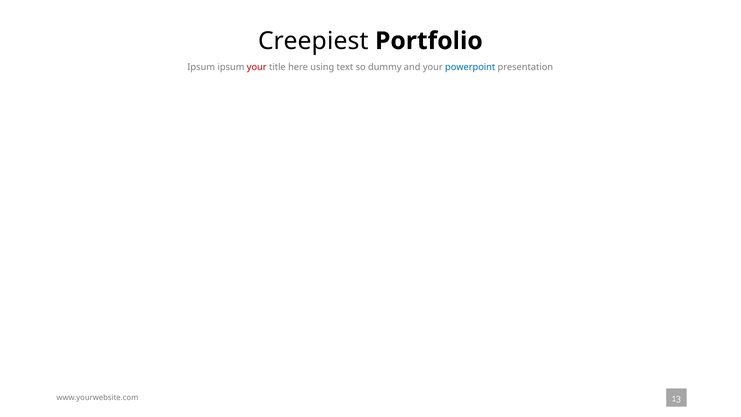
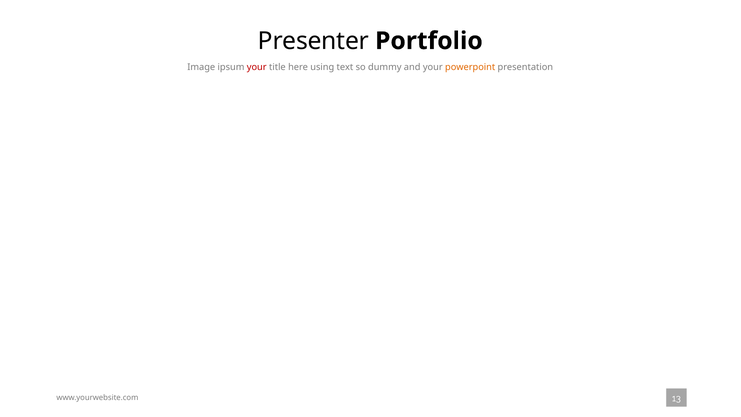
Creepiest: Creepiest -> Presenter
Ipsum at (201, 67): Ipsum -> Image
powerpoint colour: blue -> orange
